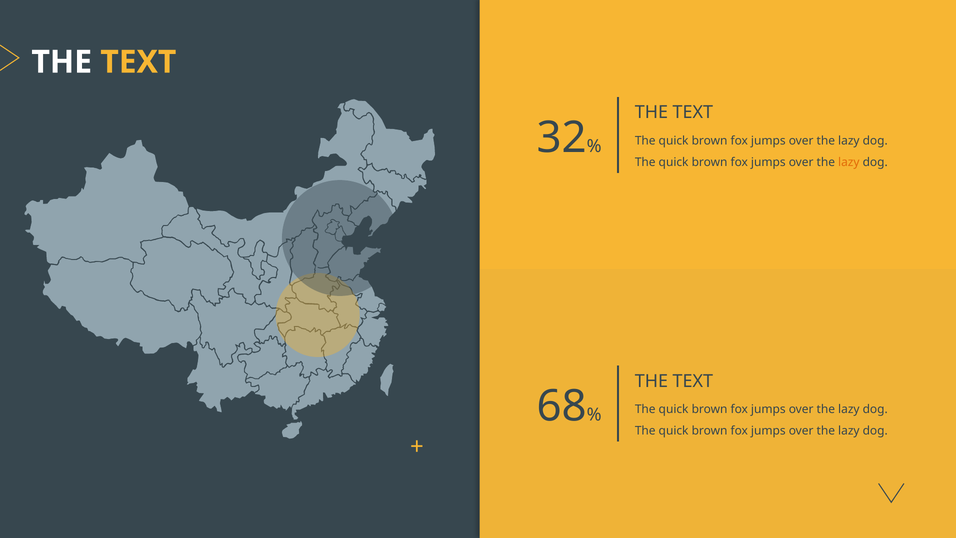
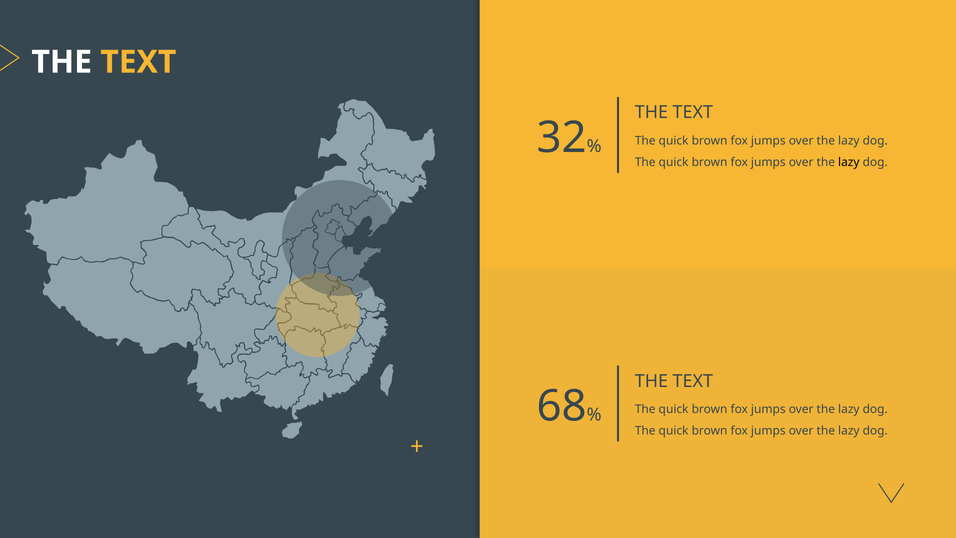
lazy at (849, 162) colour: orange -> black
